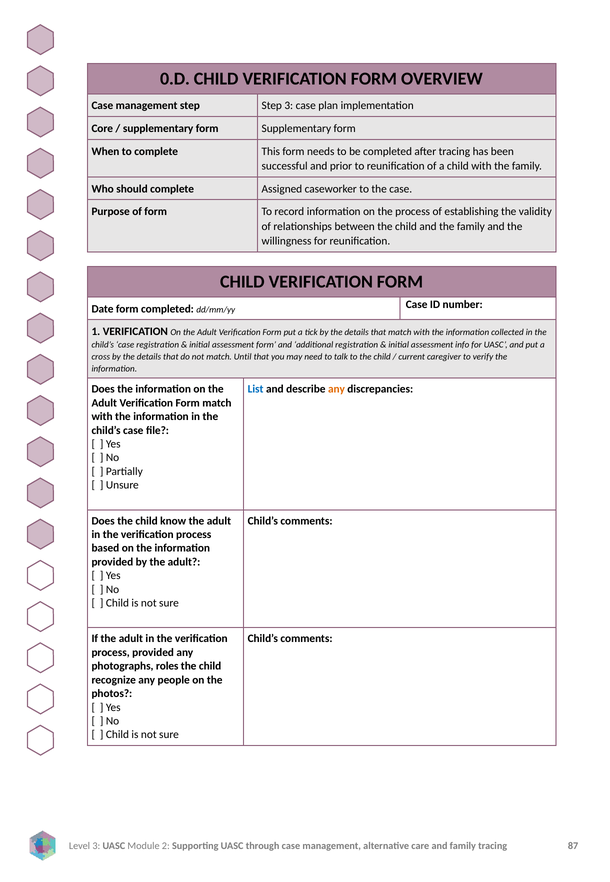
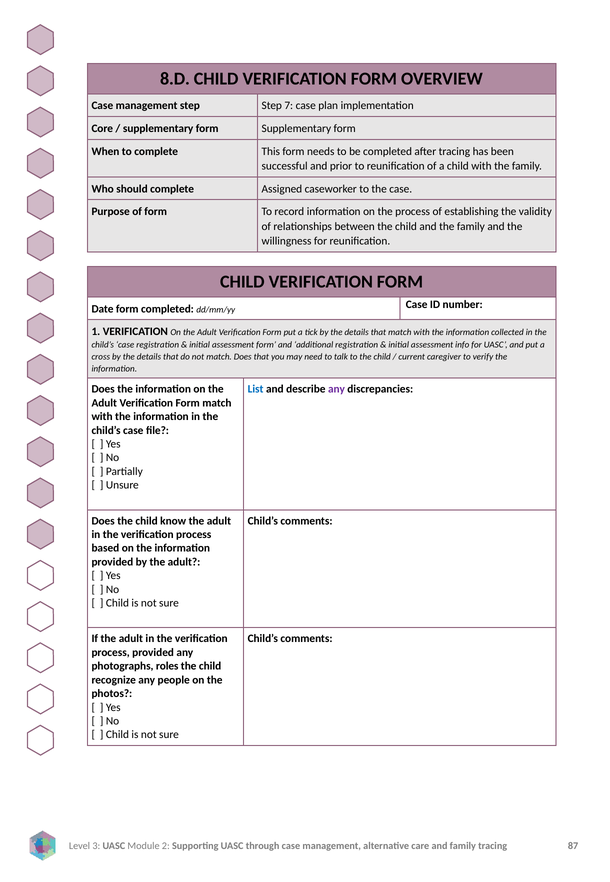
0.D: 0.D -> 8.D
Step 3: 3 -> 7
match Until: Until -> Does
any at (336, 389) colour: orange -> purple
